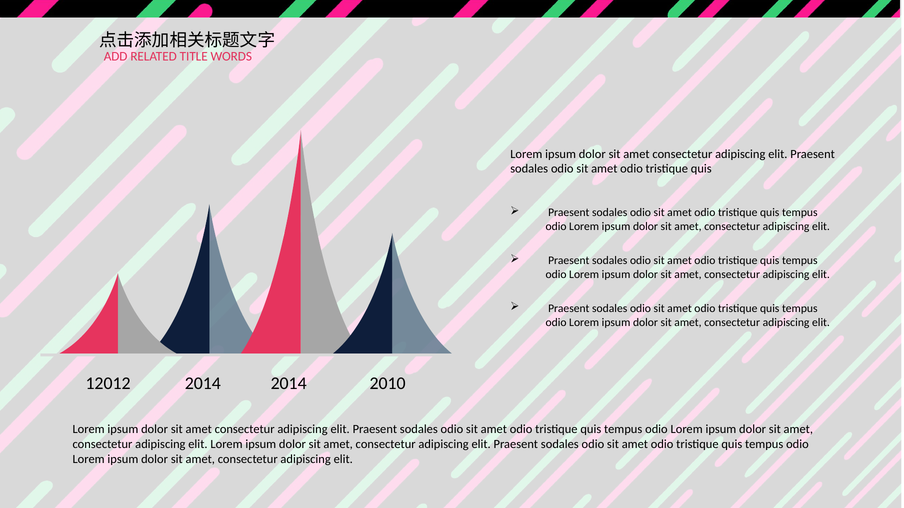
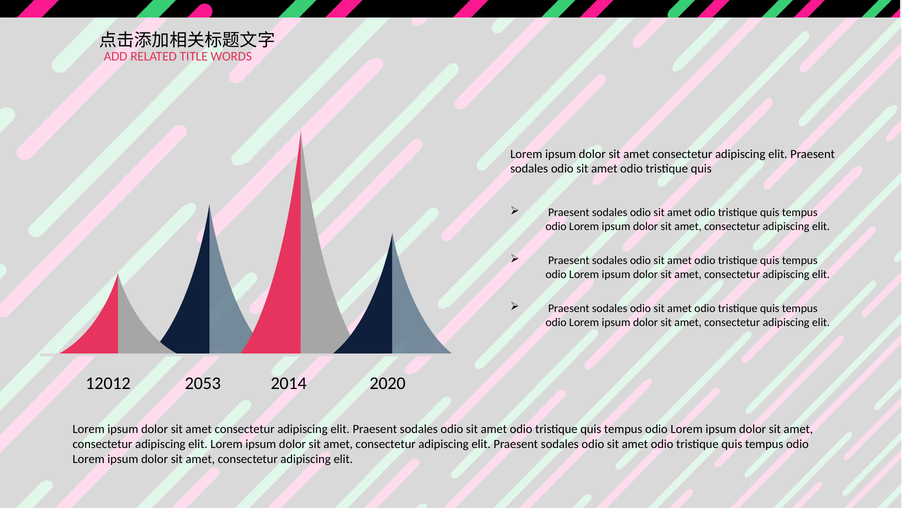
12012 2014: 2014 -> 2053
2010: 2010 -> 2020
